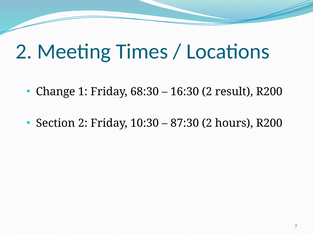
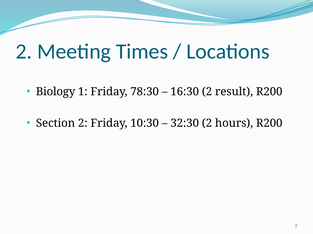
Change: Change -> Biology
68:30: 68:30 -> 78:30
87:30: 87:30 -> 32:30
